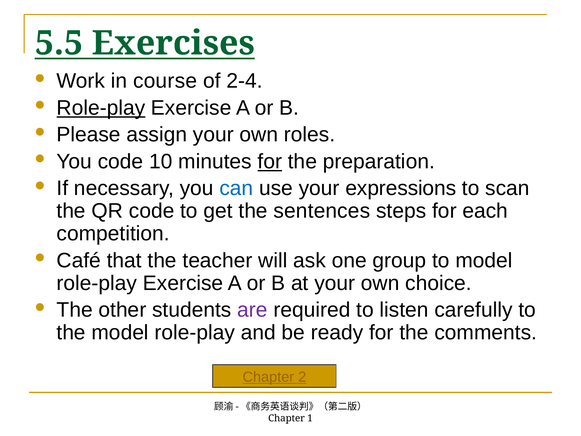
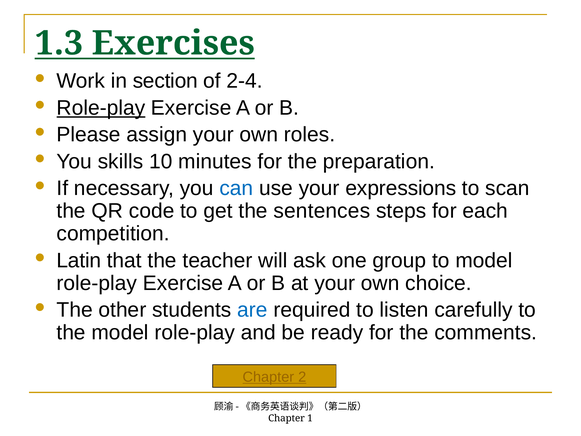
5.5: 5.5 -> 1.3
course: course -> section
You code: code -> skills
for at (270, 161) underline: present -> none
Café: Café -> Latin
are colour: purple -> blue
